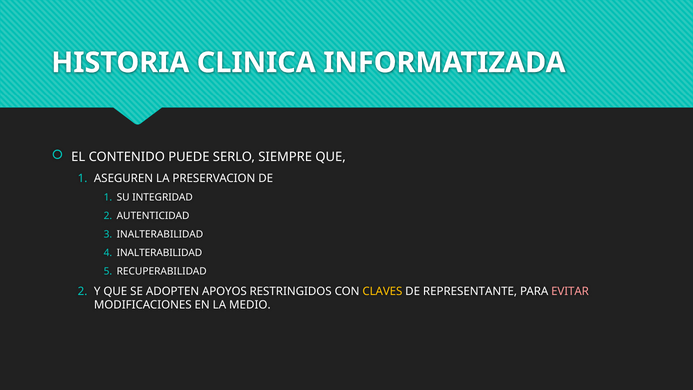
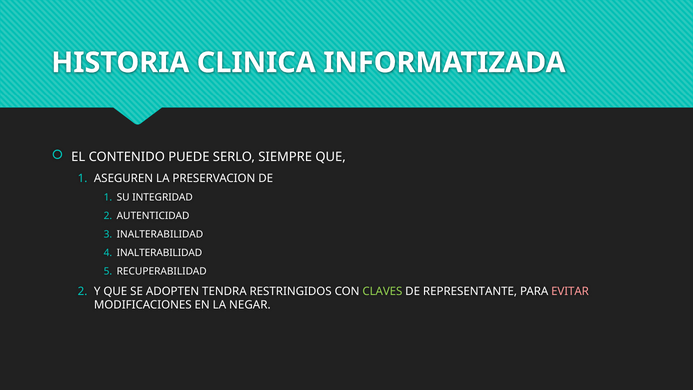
APOYOS: APOYOS -> TENDRA
CLAVES colour: yellow -> light green
MEDIO: MEDIO -> NEGAR
